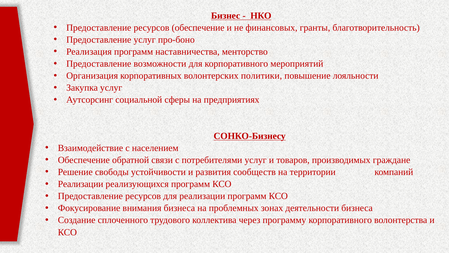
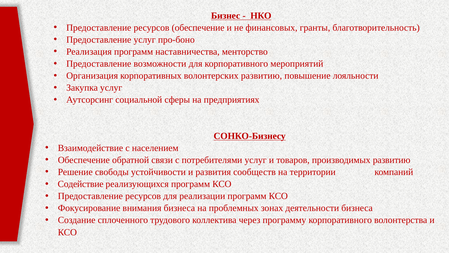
волонтерских политики: политики -> развитию
производимых граждане: граждане -> развитию
Реализации at (81, 184): Реализации -> Содействие
